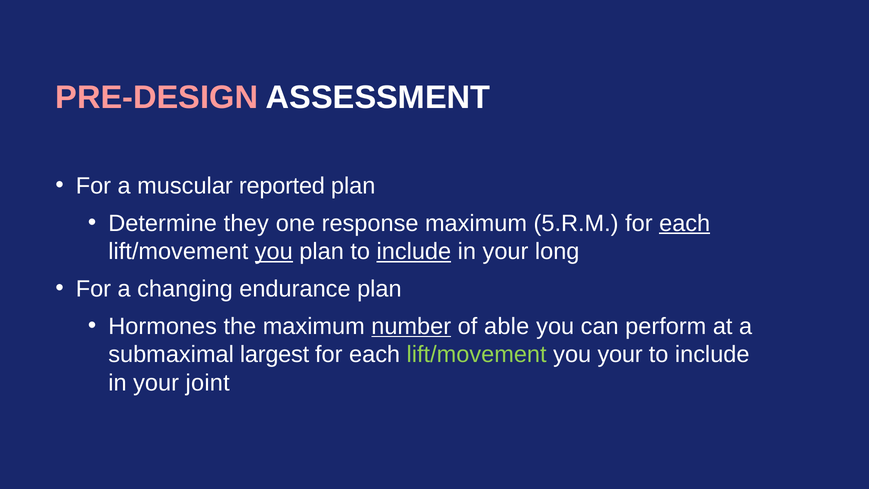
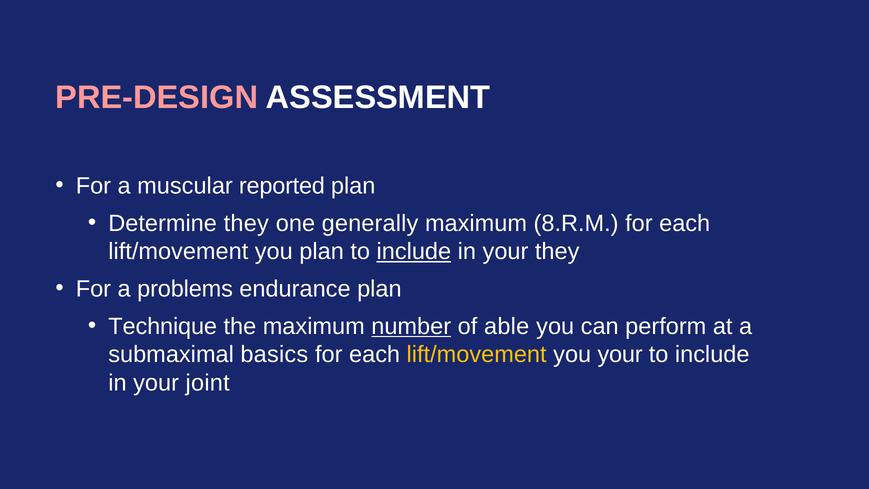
response: response -> generally
5.R.M: 5.R.M -> 8.R.M
each at (685, 223) underline: present -> none
you at (274, 252) underline: present -> none
your long: long -> they
changing: changing -> problems
Hormones: Hormones -> Technique
largest: largest -> basics
lift/movement at (477, 355) colour: light green -> yellow
